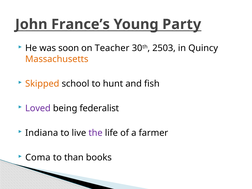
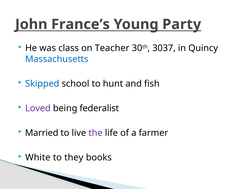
soon: soon -> class
2503: 2503 -> 3037
Massachusetts colour: orange -> blue
Skipped colour: orange -> blue
Indiana: Indiana -> Married
Coma: Coma -> White
than: than -> they
